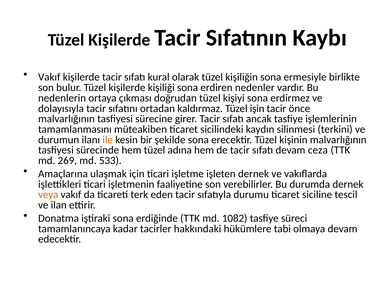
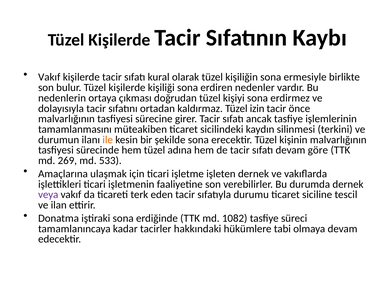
işin: işin -> izin
ceza: ceza -> göre
veya colour: orange -> purple
